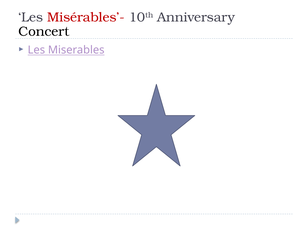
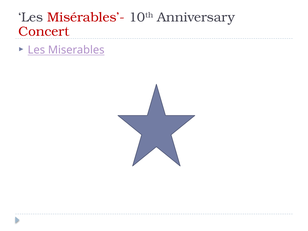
Concert colour: black -> red
